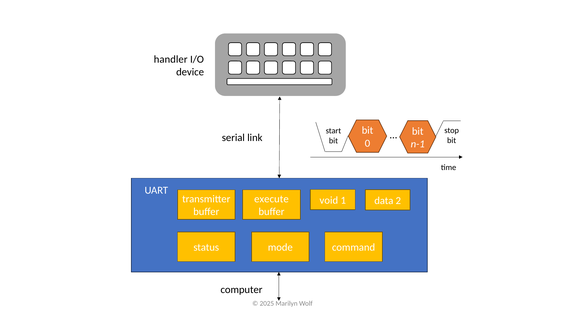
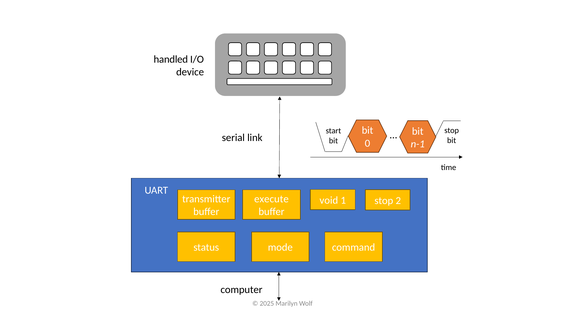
handler: handler -> handled
1 data: data -> stop
